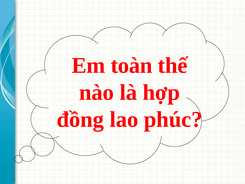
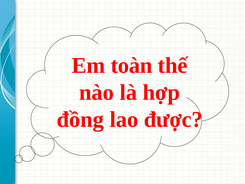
phúc: phúc -> được
